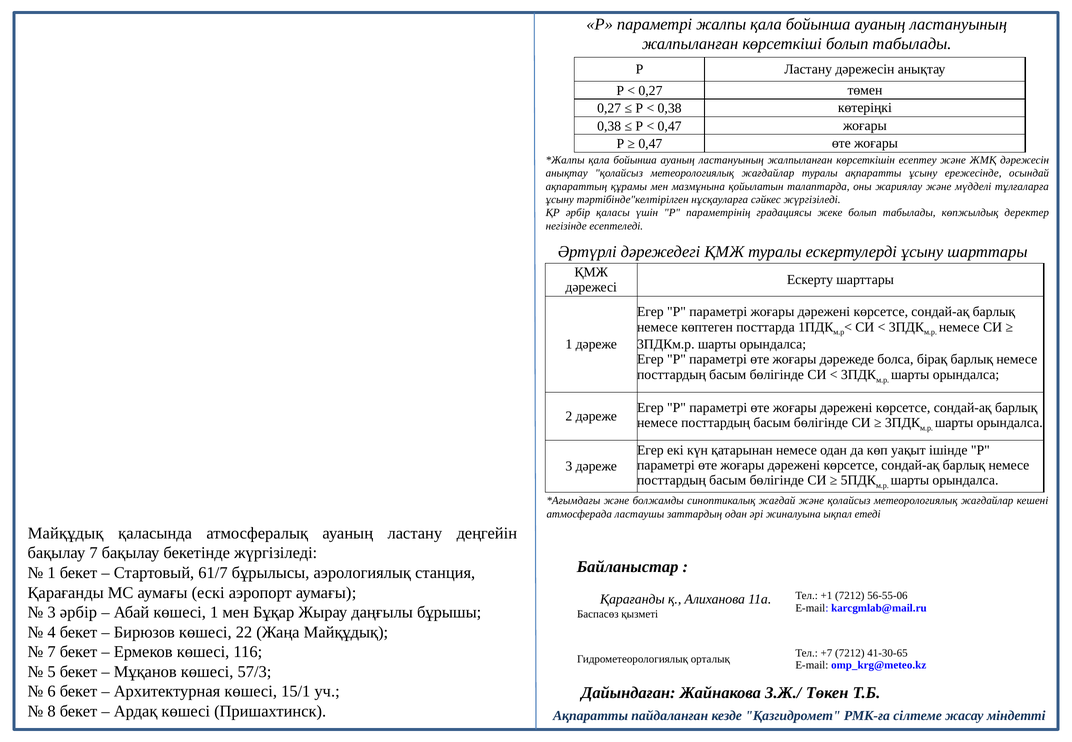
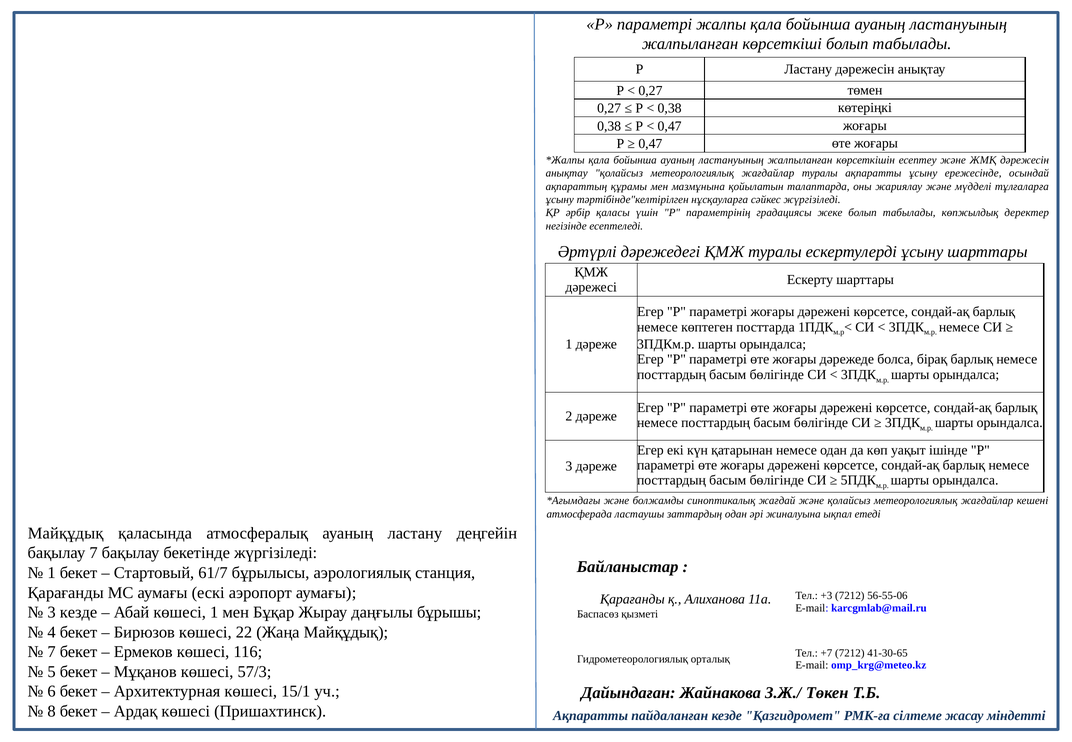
+1: +1 -> +3
3 әрбір: әрбір -> кезде
